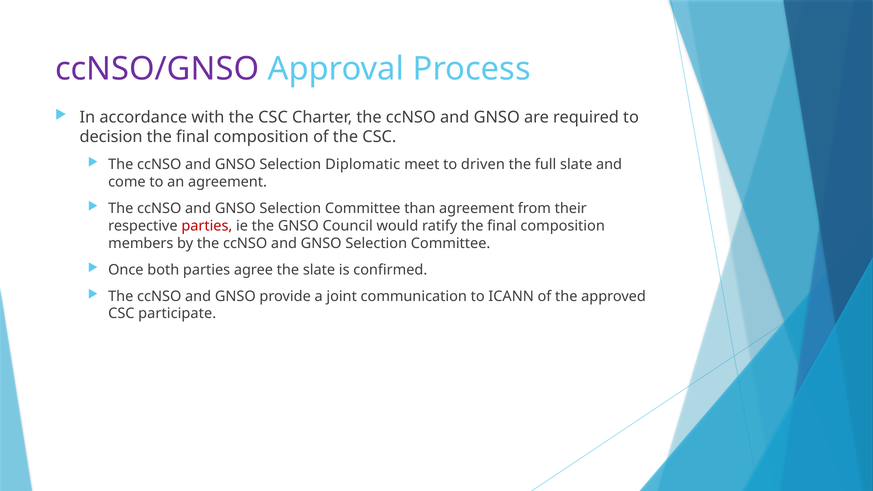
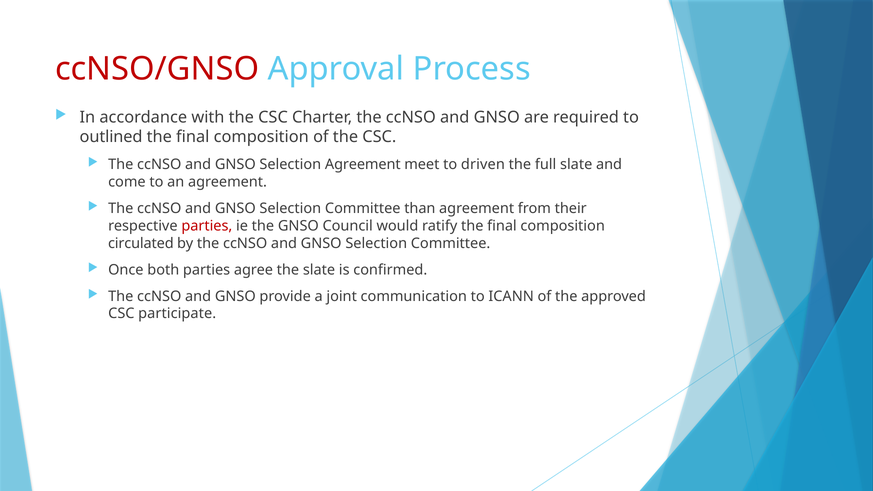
ccNSO/GNSO colour: purple -> red
decision: decision -> outlined
Selection Diplomatic: Diplomatic -> Agreement
members: members -> circulated
